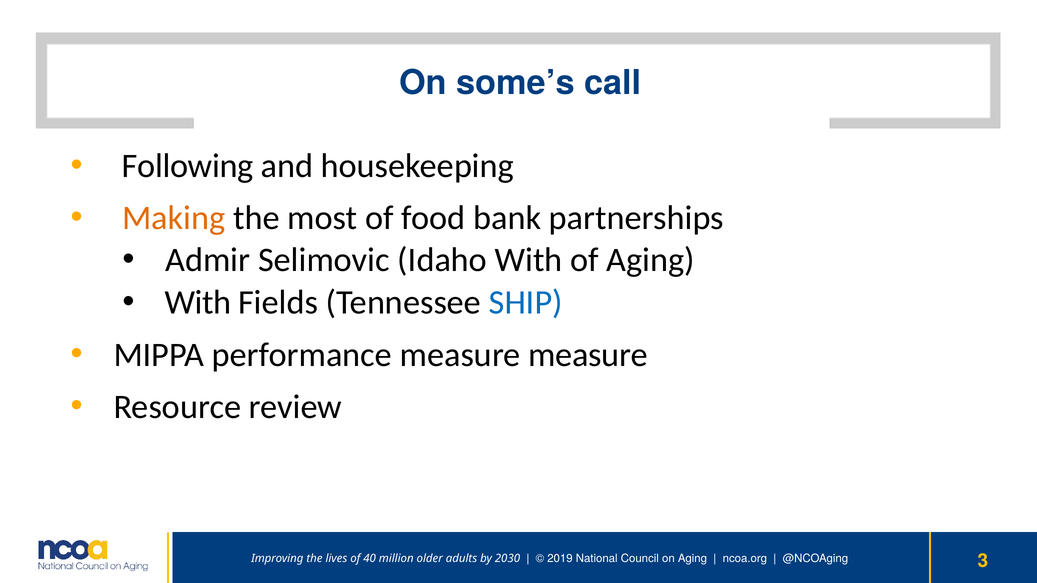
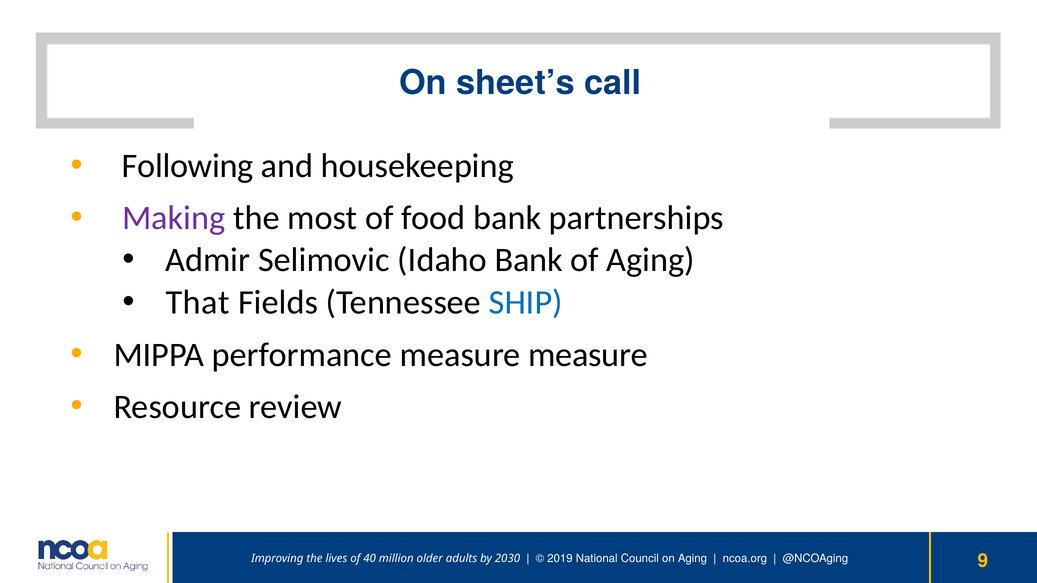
some’s: some’s -> sheet’s
Making colour: orange -> purple
Idaho With: With -> Bank
With at (198, 302): With -> That
3: 3 -> 9
